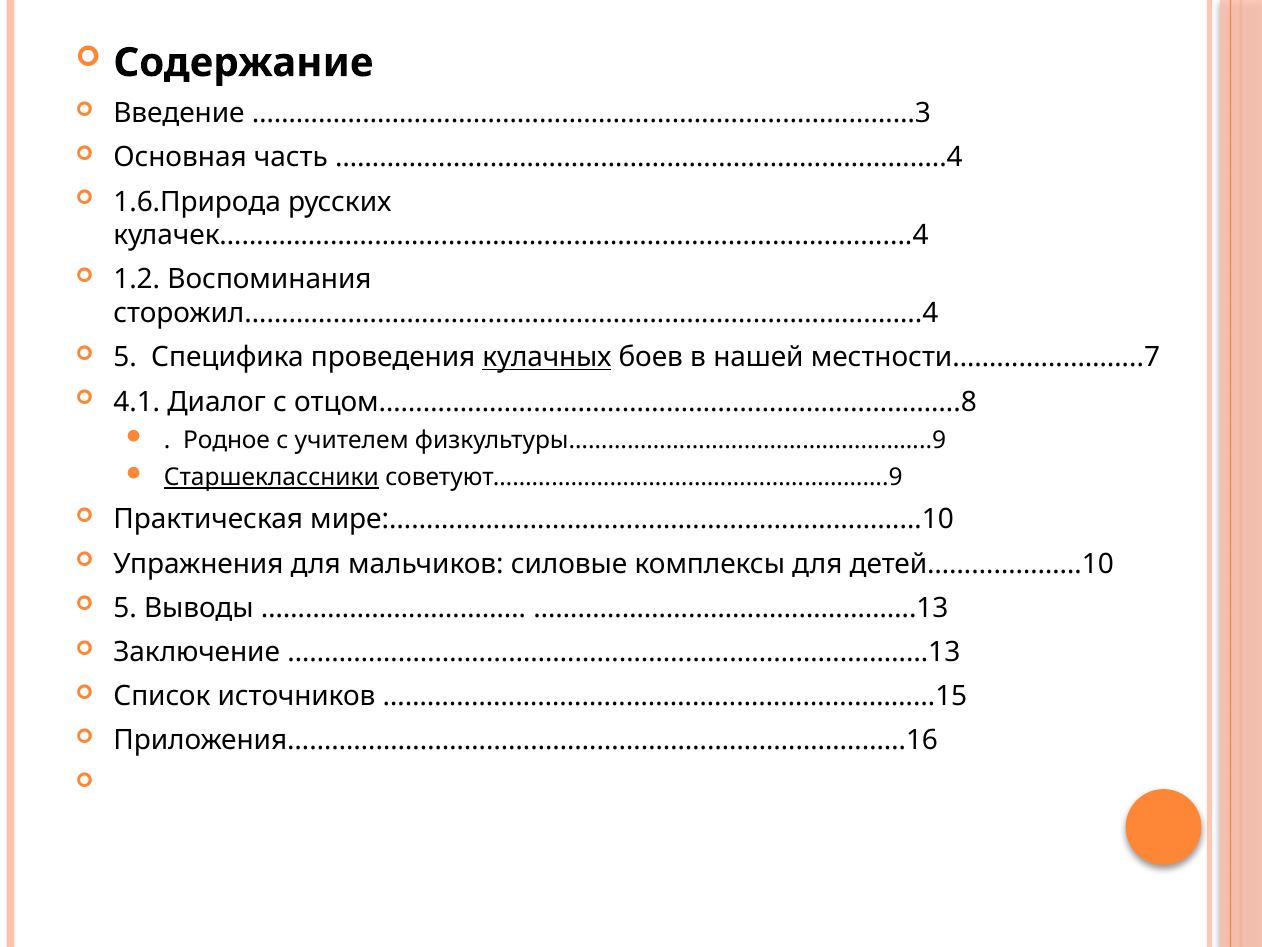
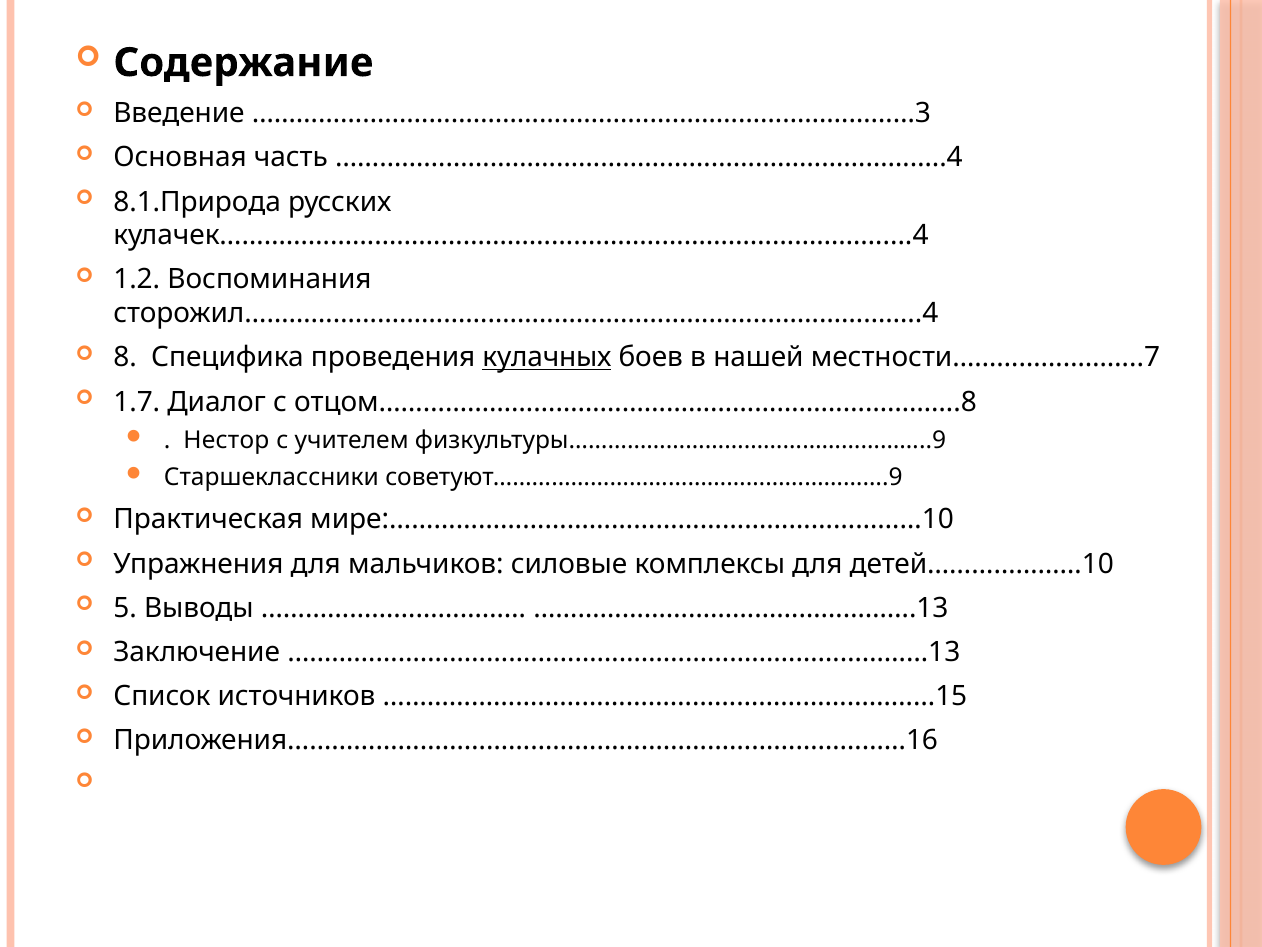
1.6.Природа: 1.6.Природа -> 8.1.Природа
5 at (125, 357): 5 -> 8
4.1: 4.1 -> 1.7
Родное: Родное -> Нестор
Старшеклассники underline: present -> none
